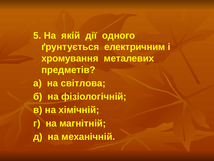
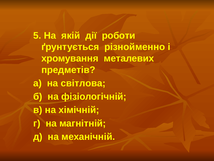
одного: одного -> роботи
електричним: електричним -> різнойменно
